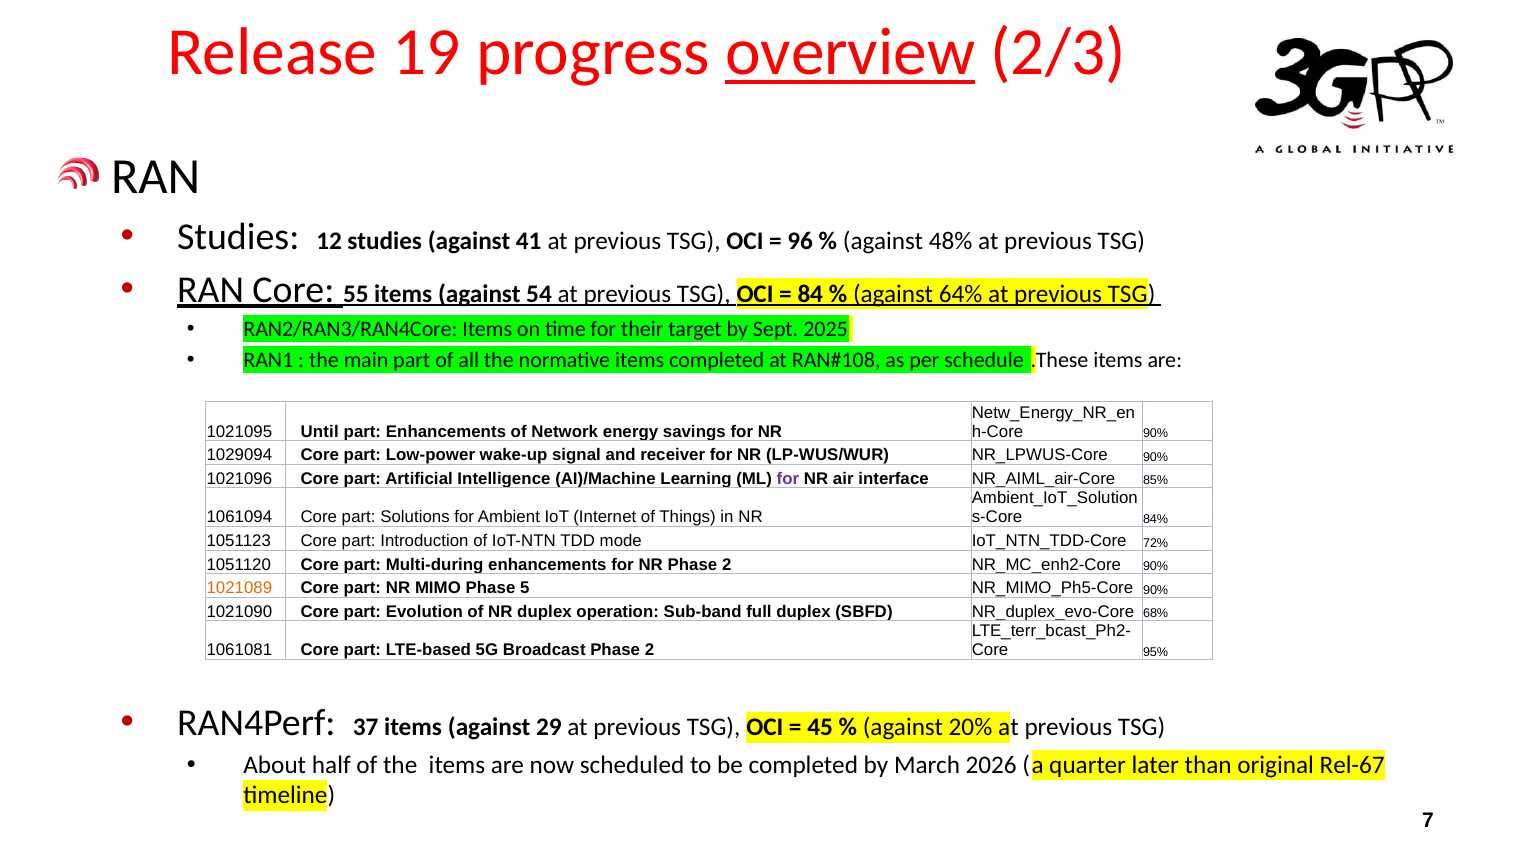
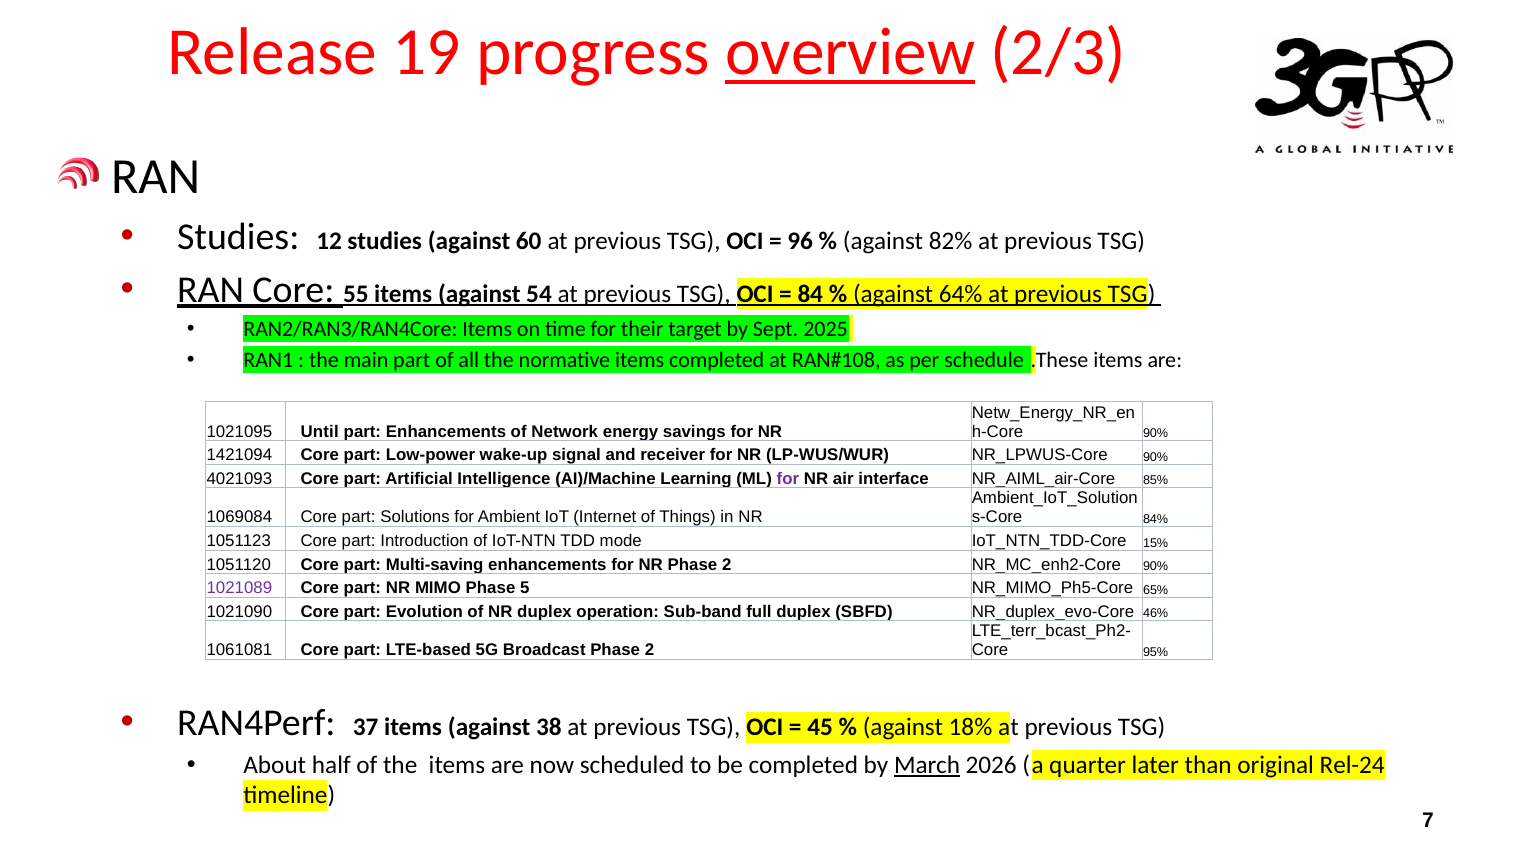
41: 41 -> 60
48%: 48% -> 82%
1029094: 1029094 -> 1421094
1021096: 1021096 -> 4021093
1061094: 1061094 -> 1069084
72%: 72% -> 15%
Multi-during: Multi-during -> Multi-saving
1021089 colour: orange -> purple
90% at (1156, 590): 90% -> 65%
68%: 68% -> 46%
29: 29 -> 38
20%: 20% -> 18%
March underline: none -> present
Rel-67: Rel-67 -> Rel-24
